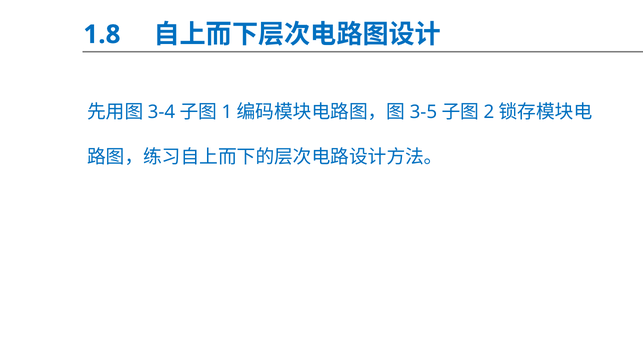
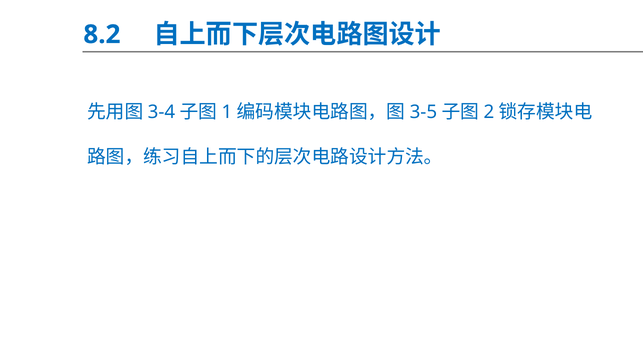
1.8: 1.8 -> 8.2
